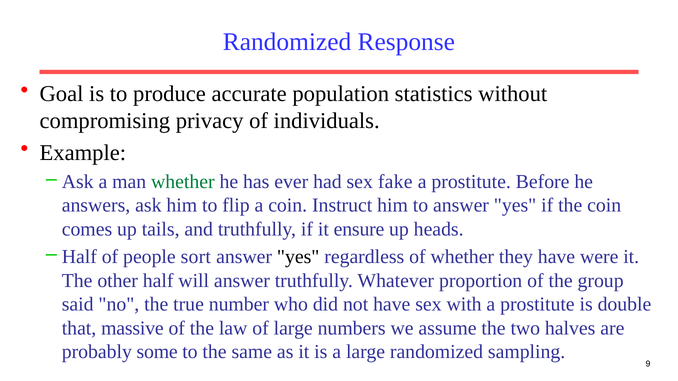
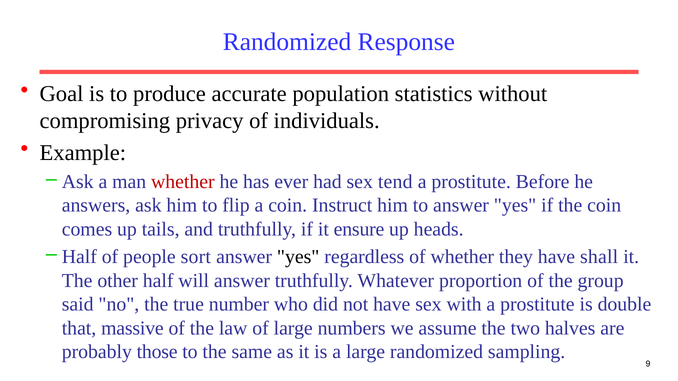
whether at (183, 182) colour: green -> red
fake: fake -> tend
were: were -> shall
some: some -> those
